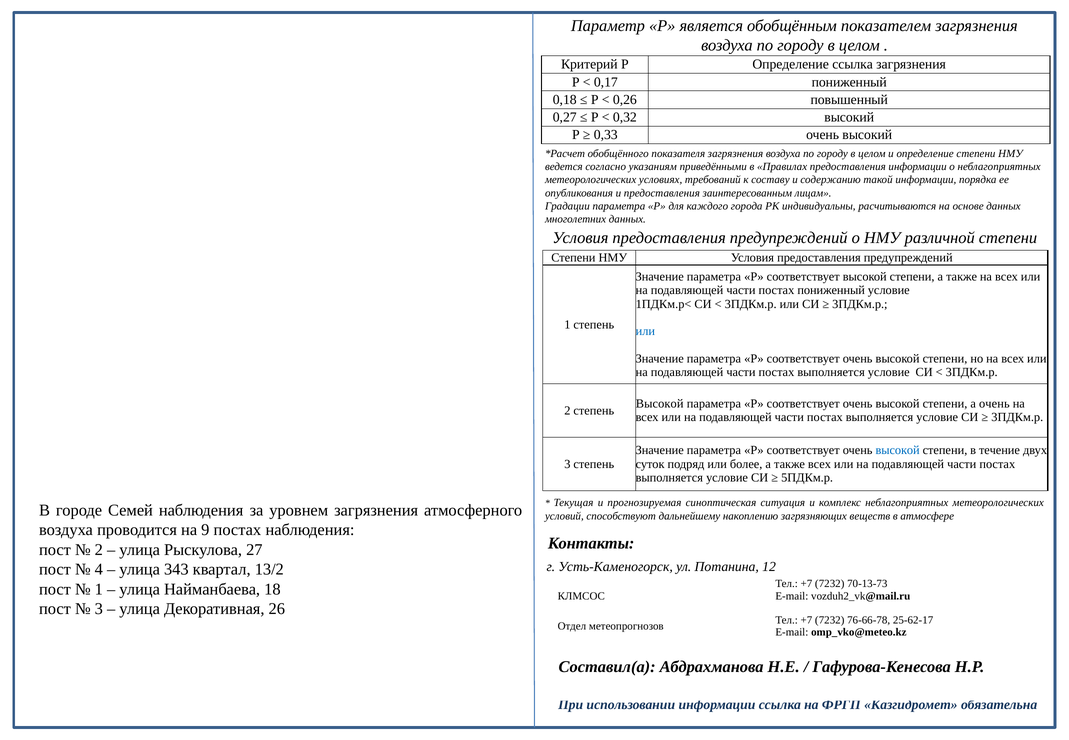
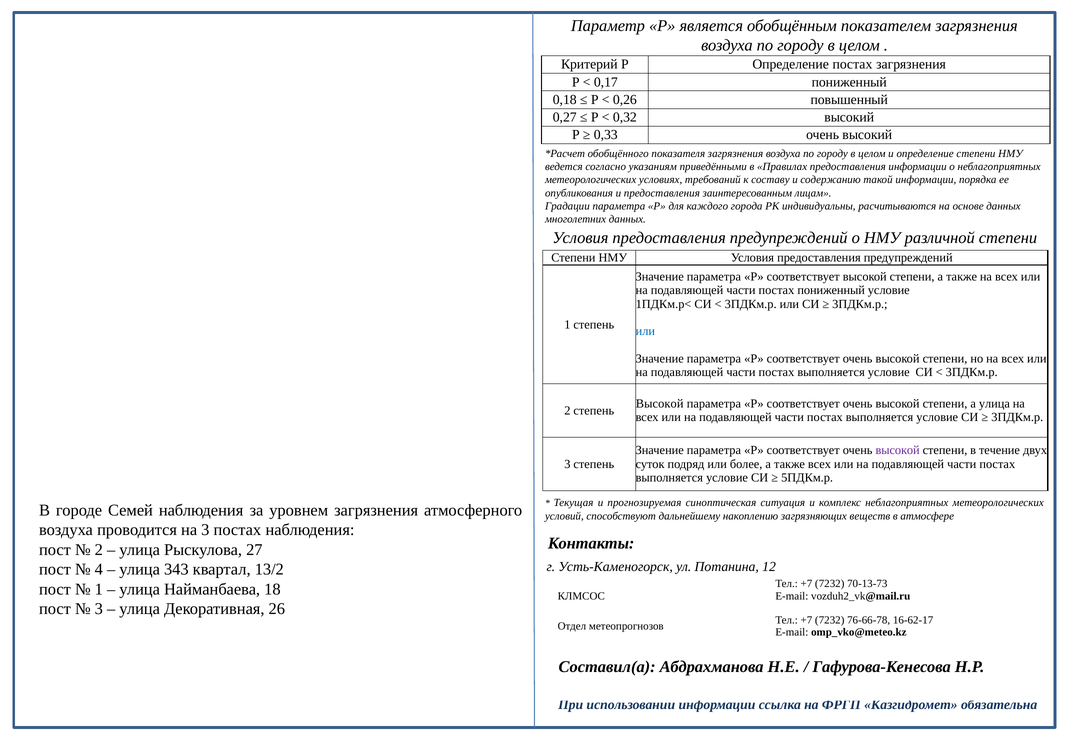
Определение ссылка: ссылка -> постах
а очень: очень -> улица
высокой at (898, 450) colour: blue -> purple
на 9: 9 -> 3
25-62-17: 25-62-17 -> 16-62-17
